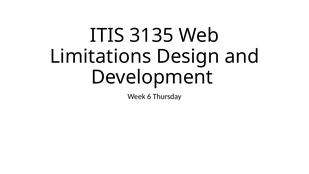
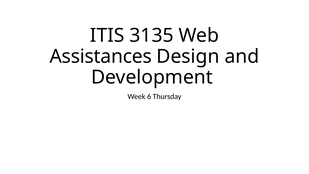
Limitations: Limitations -> Assistances
